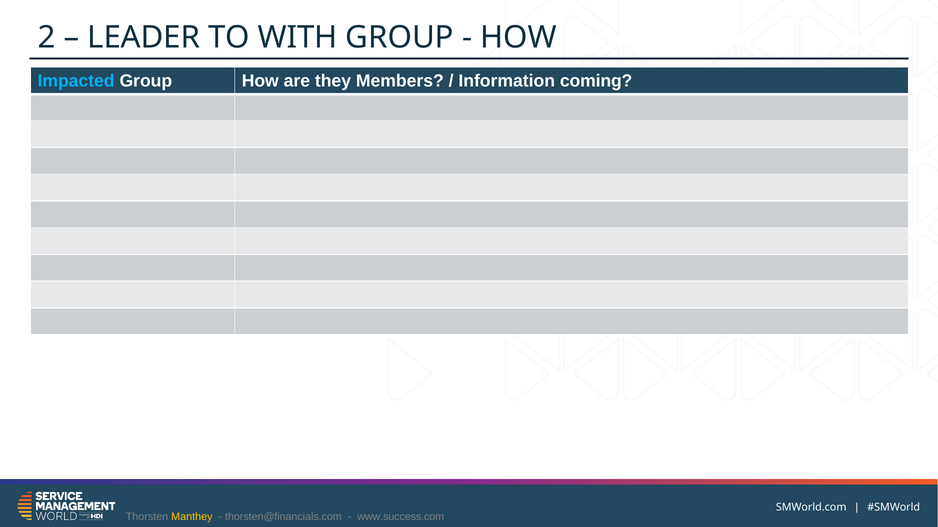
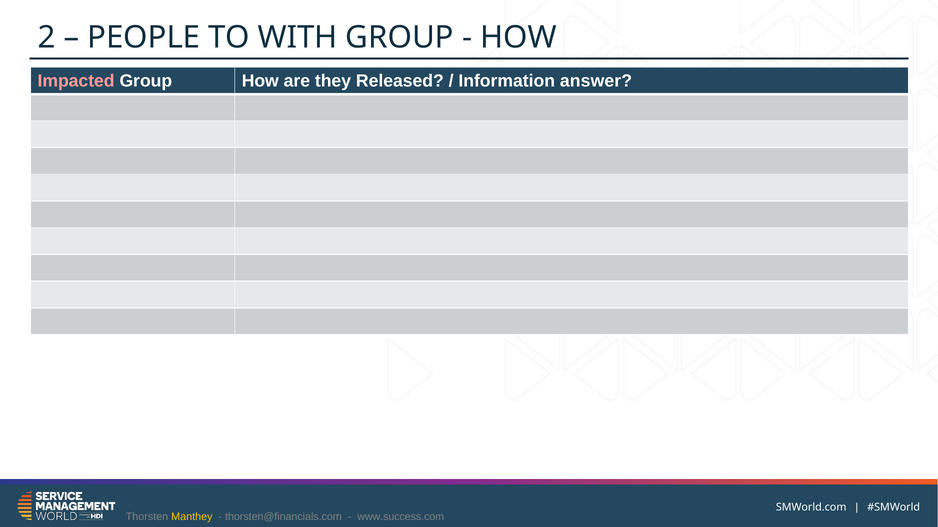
LEADER: LEADER -> PEOPLE
Impacted colour: light blue -> pink
Members: Members -> Released
coming: coming -> answer
